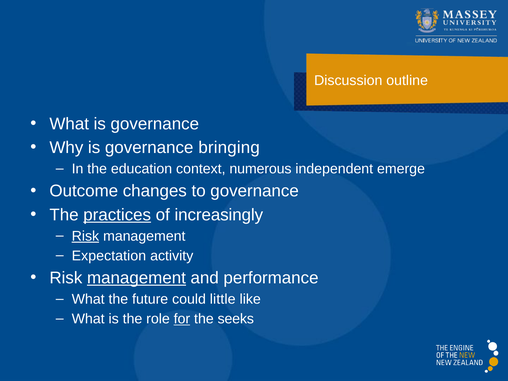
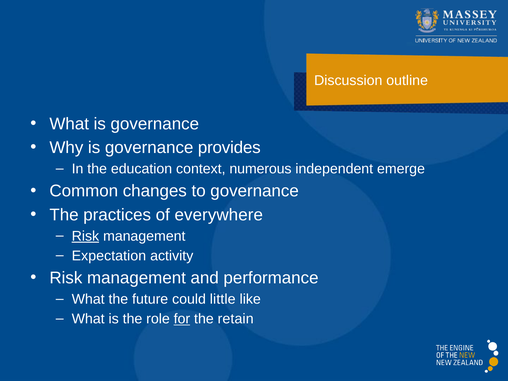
bringing: bringing -> provides
Outcome: Outcome -> Common
practices underline: present -> none
increasingly: increasingly -> everywhere
management at (136, 278) underline: present -> none
seeks: seeks -> retain
